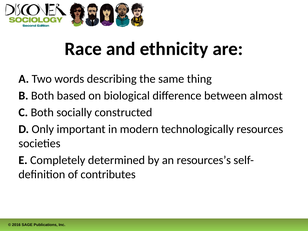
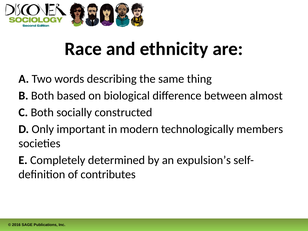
resources: resources -> members
resources’s: resources’s -> expulsion’s
